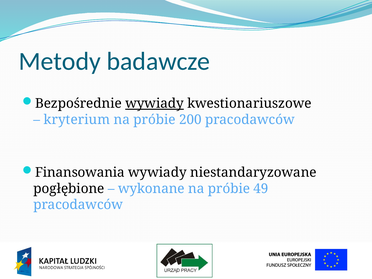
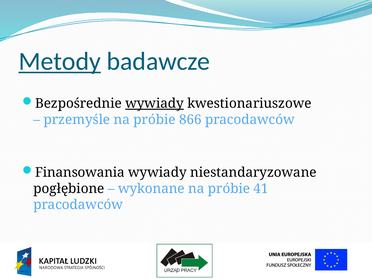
Metody underline: none -> present
kryterium: kryterium -> przemyśle
200: 200 -> 866
49: 49 -> 41
